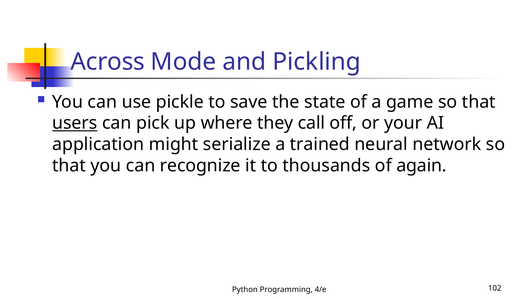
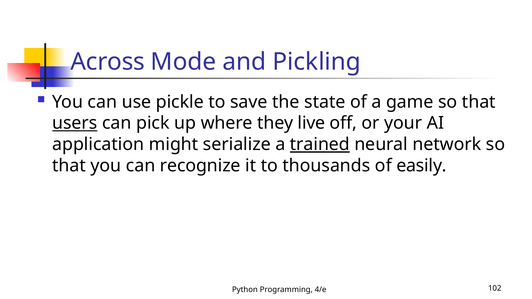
call: call -> live
trained underline: none -> present
again: again -> easily
